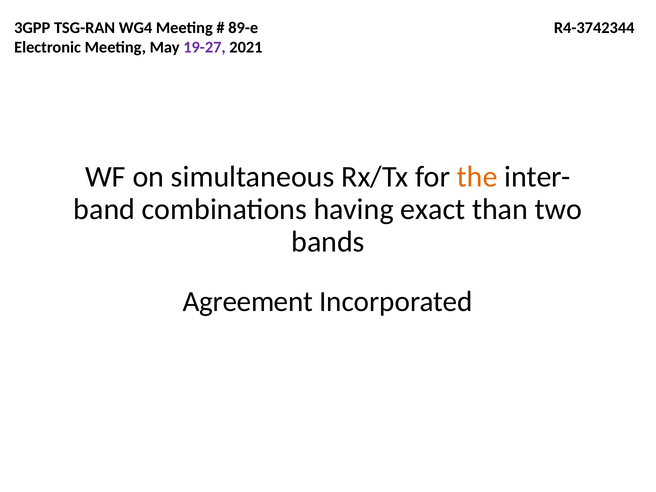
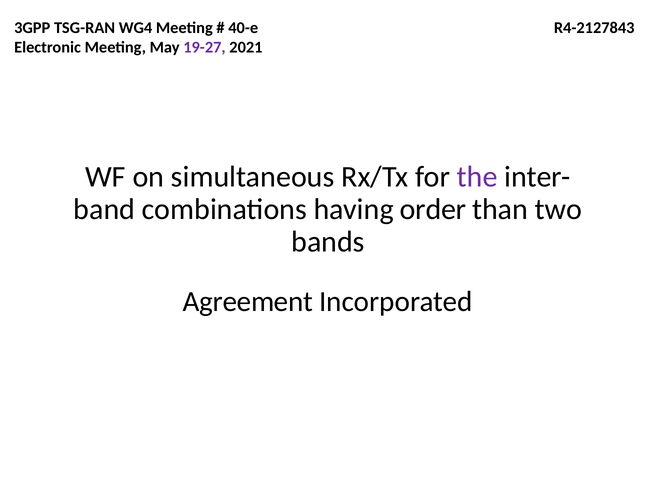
89-e: 89-e -> 40-e
R4-3742344: R4-3742344 -> R4-2127843
the colour: orange -> purple
exact: exact -> order
